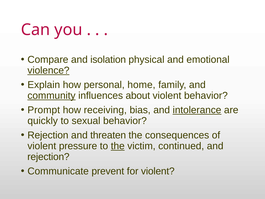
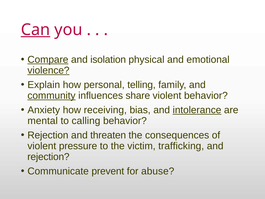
Can underline: none -> present
Compare underline: none -> present
home: home -> telling
about: about -> share
Prompt: Prompt -> Anxiety
quickly: quickly -> mental
sexual: sexual -> calling
the at (118, 146) underline: present -> none
continued: continued -> trafficking
for violent: violent -> abuse
